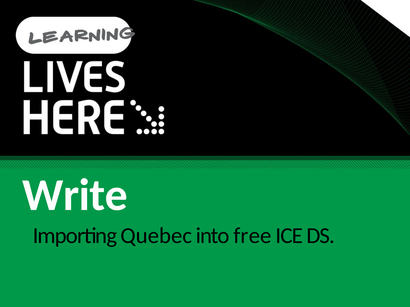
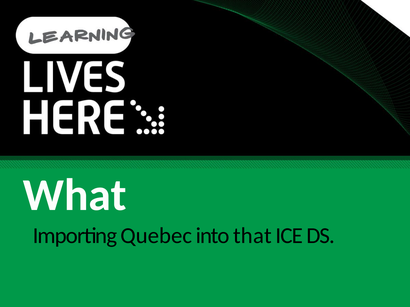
Write: Write -> What
free: free -> that
